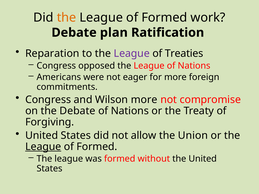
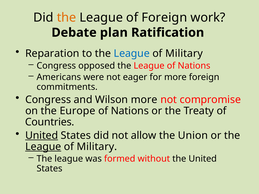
Formed at (164, 18): Formed -> Foreign
League at (132, 54) colour: purple -> blue
Treaties at (184, 54): Treaties -> Military
the Debate: Debate -> Europe
Forgiving: Forgiving -> Countries
United at (42, 136) underline: none -> present
Formed at (97, 147): Formed -> Military
